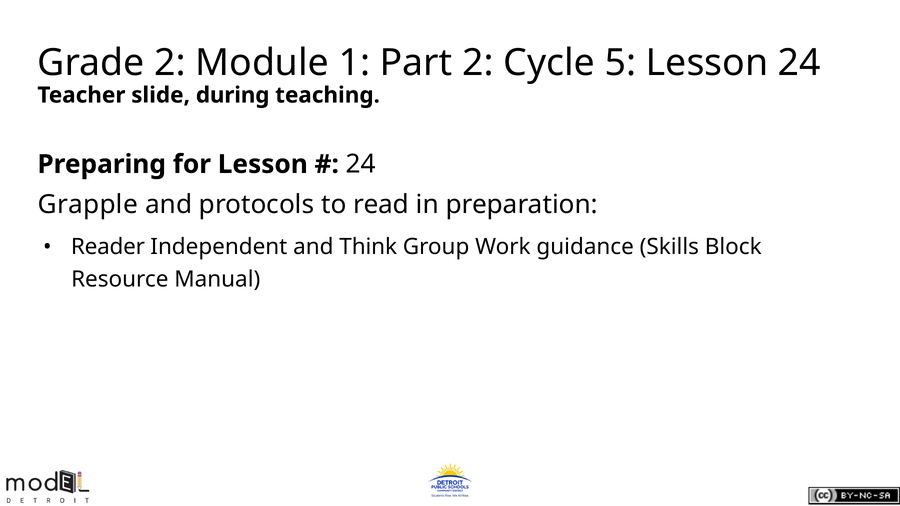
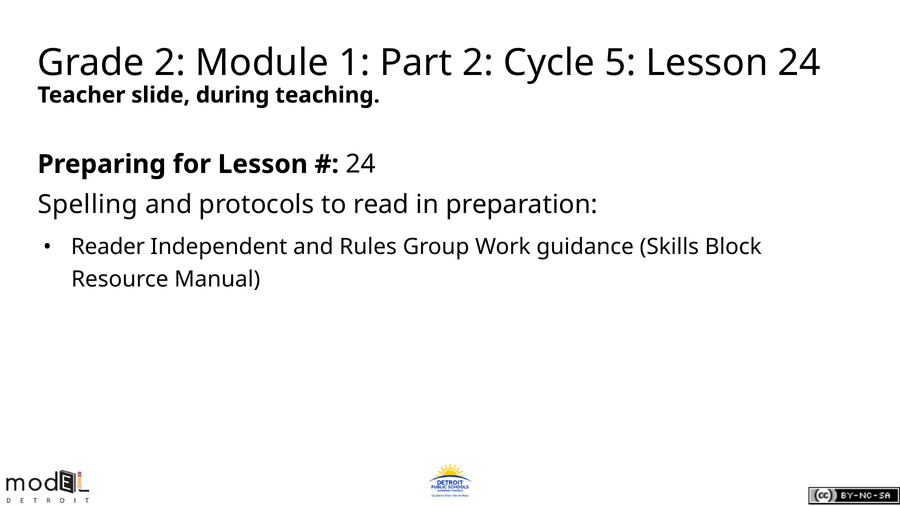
Grapple: Grapple -> Spelling
Think: Think -> Rules
